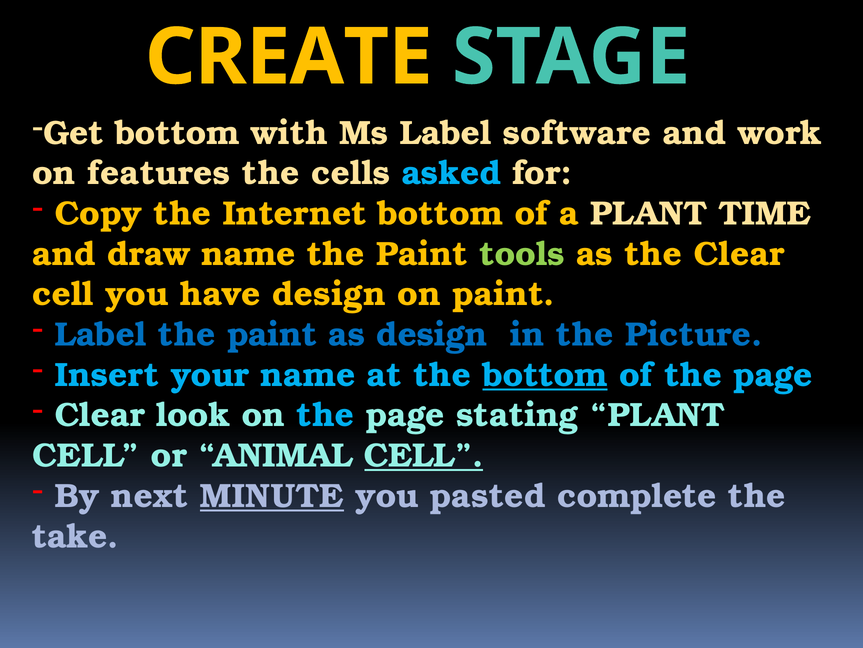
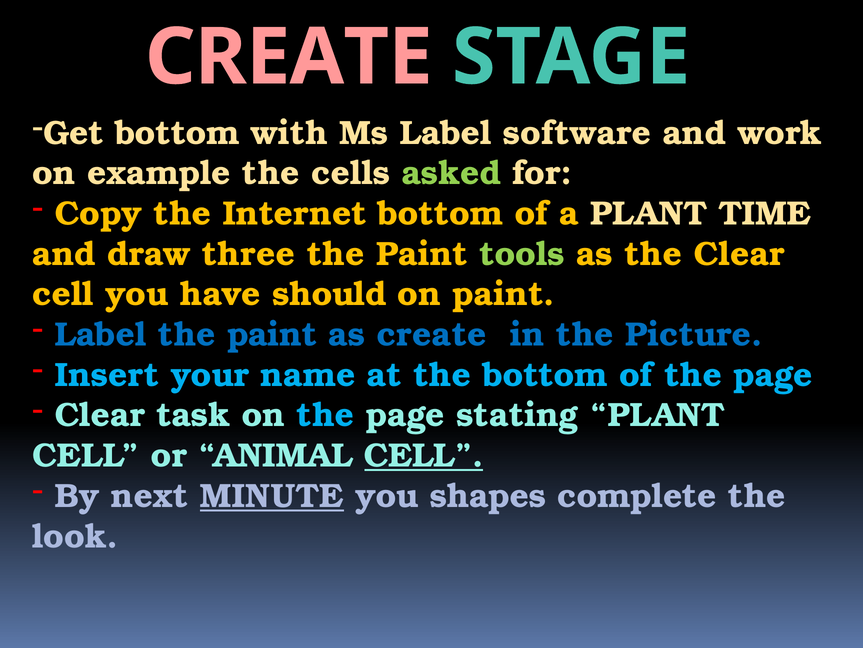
CREATE at (289, 57) colour: yellow -> pink
features: features -> example
asked colour: light blue -> light green
draw name: name -> three
have design: design -> should
as design: design -> create
bottom at (545, 375) underline: present -> none
look: look -> task
pasted: pasted -> shapes
take: take -> look
